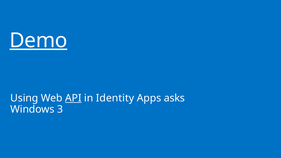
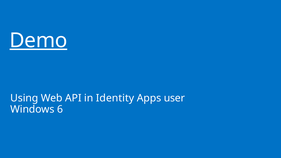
API underline: present -> none
asks: asks -> user
3: 3 -> 6
